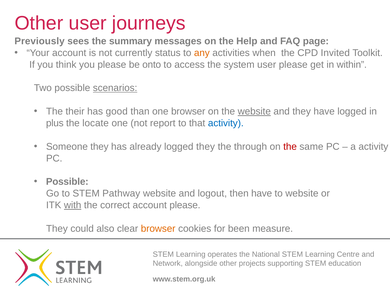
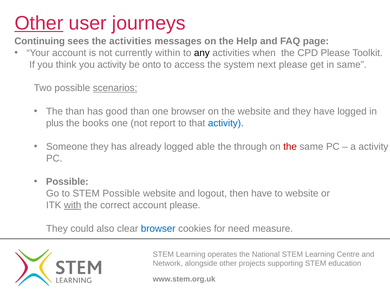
Other at (39, 23) underline: none -> present
Previously: Previously -> Continuing
the summary: summary -> activities
status: status -> within
any colour: orange -> black
CPD Invited: Invited -> Please
you please: please -> activity
system user: user -> next
in within: within -> same
The their: their -> than
website at (254, 111) underline: present -> none
locate: locate -> books
logged they: they -> able
STEM Pathway: Pathway -> Possible
browser at (158, 228) colour: orange -> blue
been: been -> need
